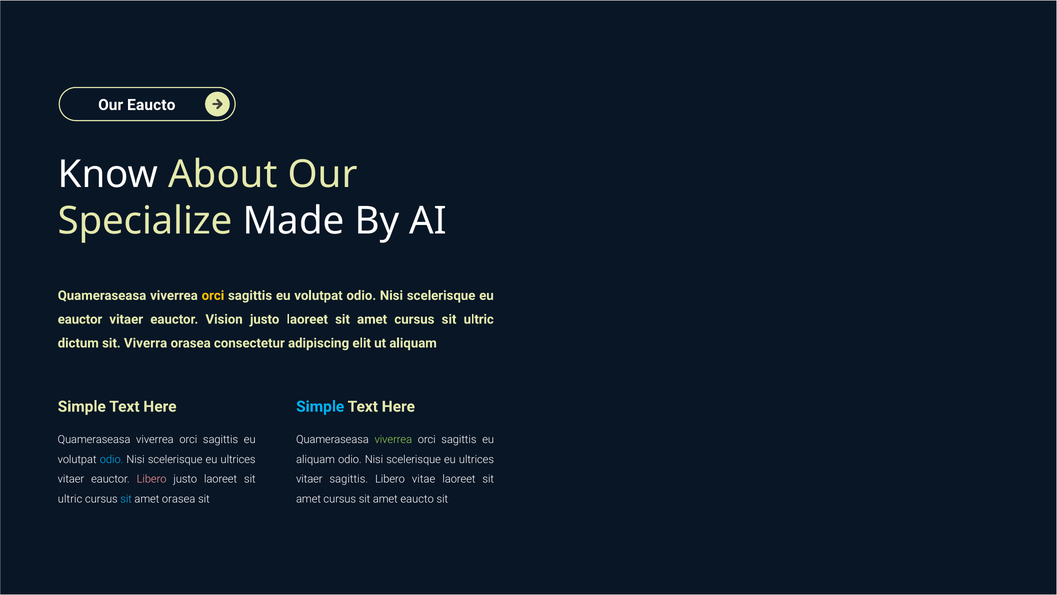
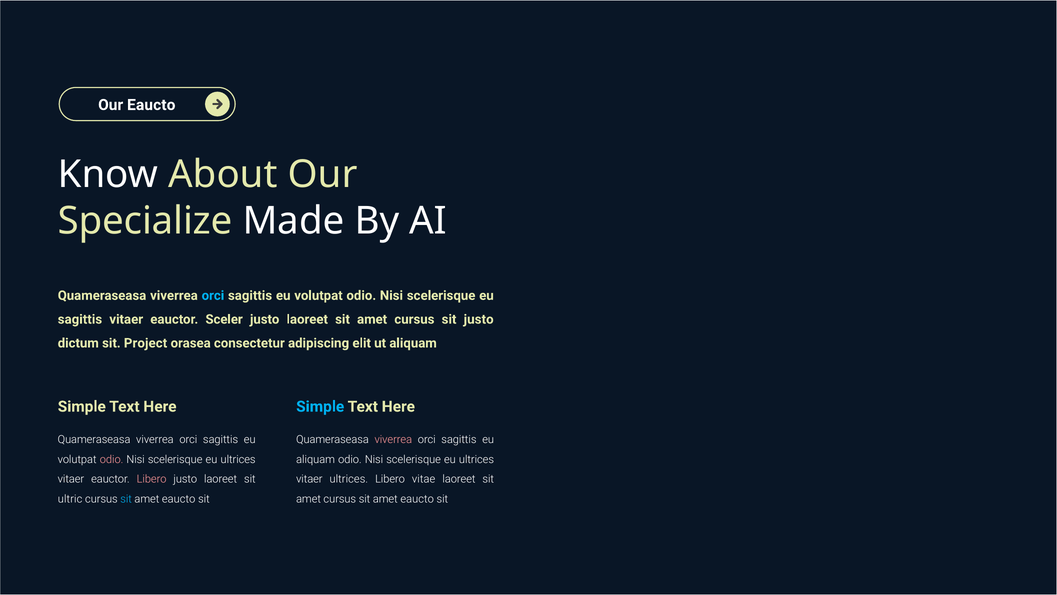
orci at (213, 295) colour: yellow -> light blue
eauctor at (80, 319): eauctor -> sagittis
Vision: Vision -> Sceler
cursus sit ultric: ultric -> justo
Viverra: Viverra -> Project
viverrea at (393, 439) colour: light green -> pink
odio at (112, 459) colour: light blue -> pink
vitaer sagittis: sagittis -> ultrices
orasea at (179, 499): orasea -> eaucto
